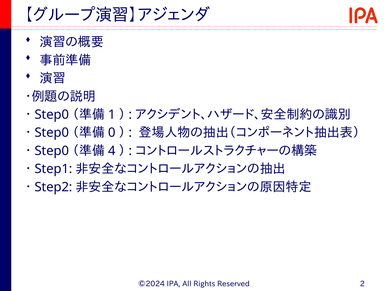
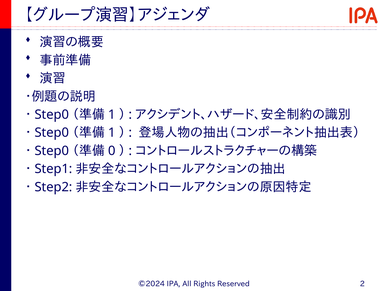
0 at (112, 133): 0 -> 1
4: 4 -> 0
